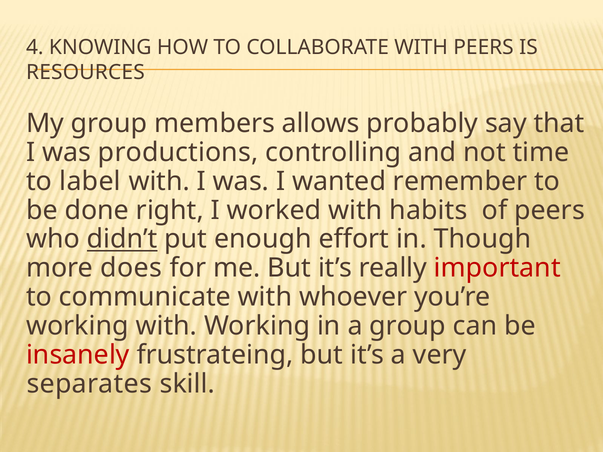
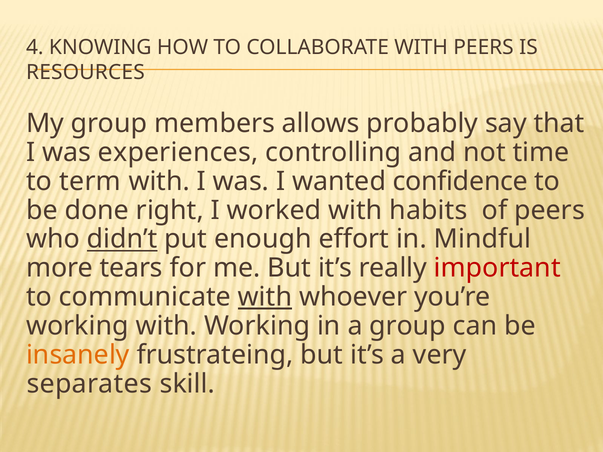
productions: productions -> experiences
label: label -> term
remember: remember -> confidence
Though: Though -> Mindful
does: does -> tears
with at (265, 297) underline: none -> present
insanely colour: red -> orange
